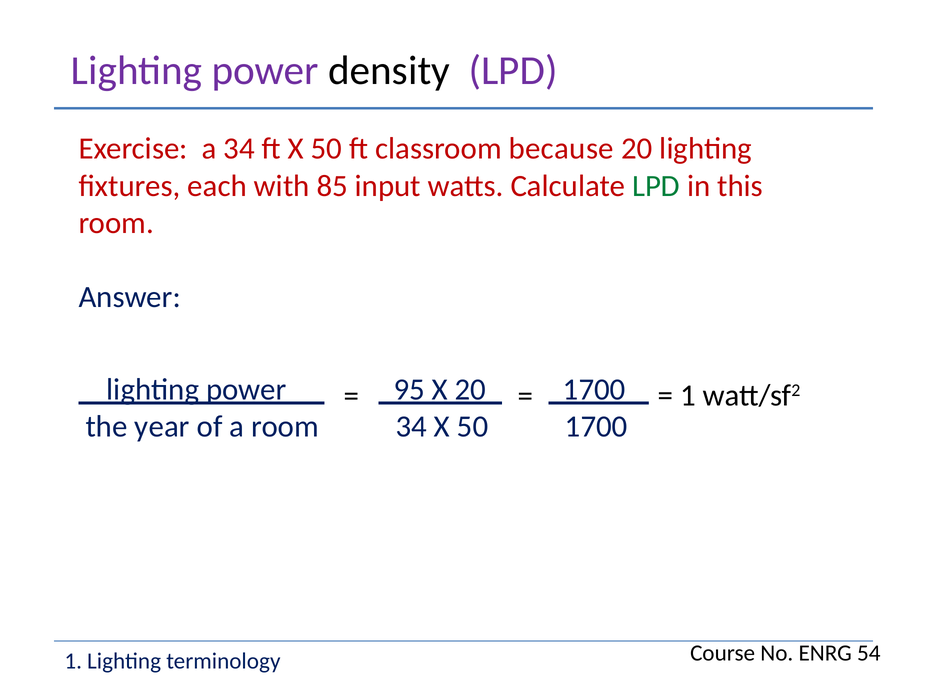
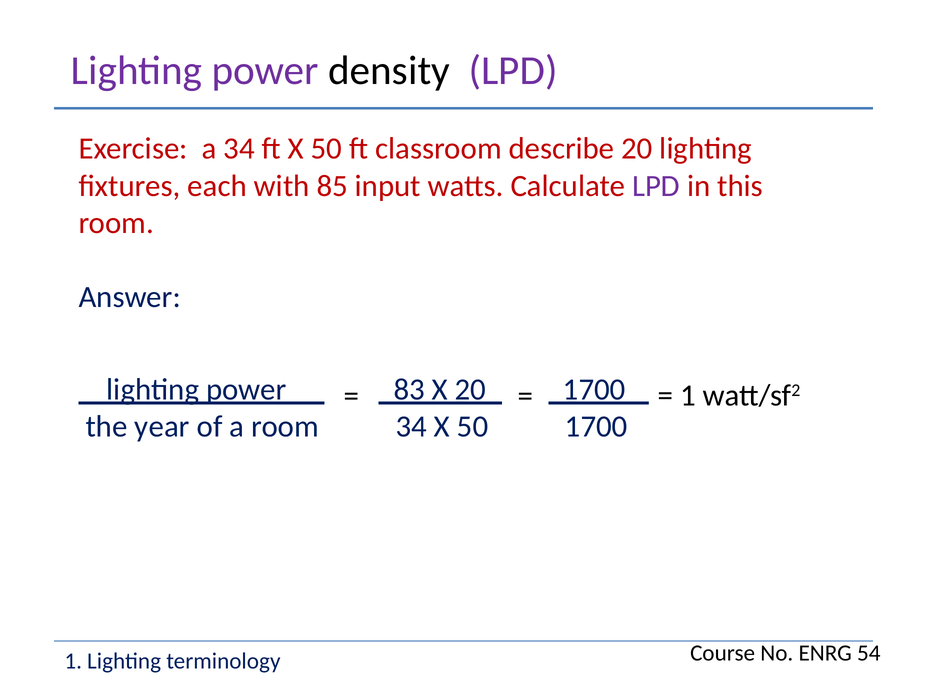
because: because -> describe
LPD at (656, 186) colour: green -> purple
95: 95 -> 83
